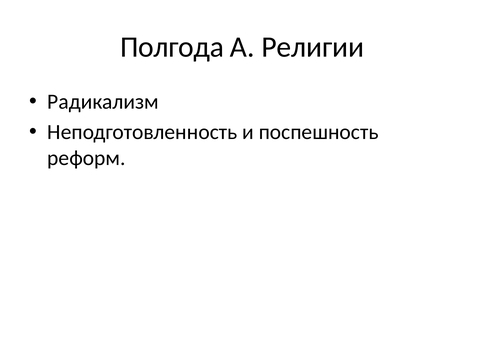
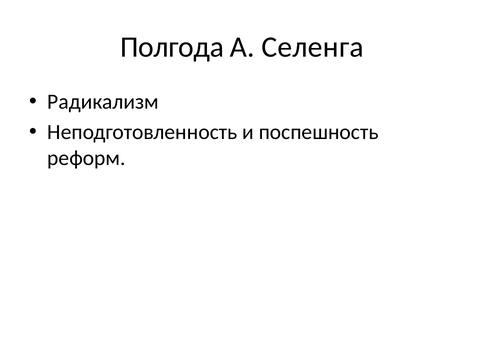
Религии: Религии -> Селенга
